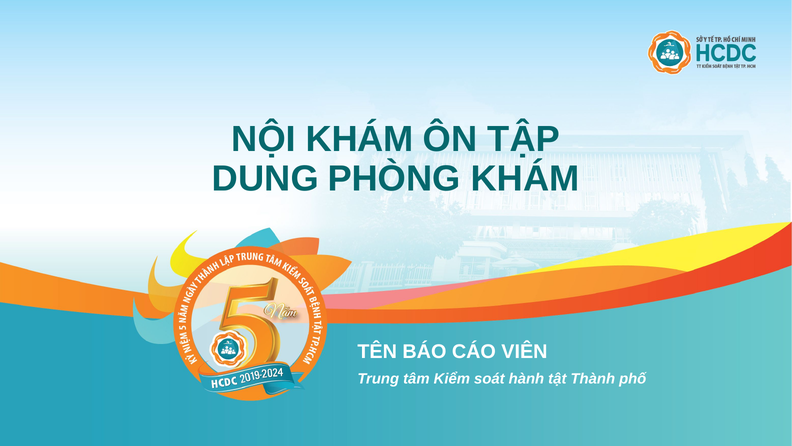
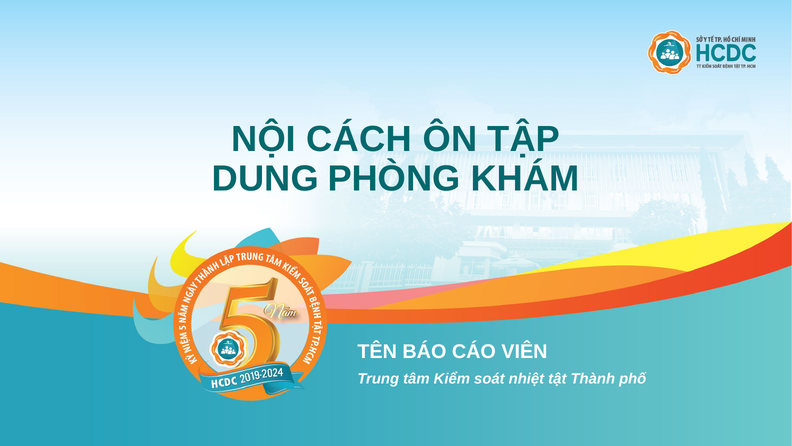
NỘI KHÁM: KHÁM -> CÁCH
hành: hành -> nhiệt
